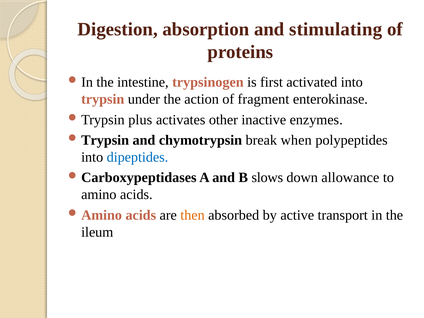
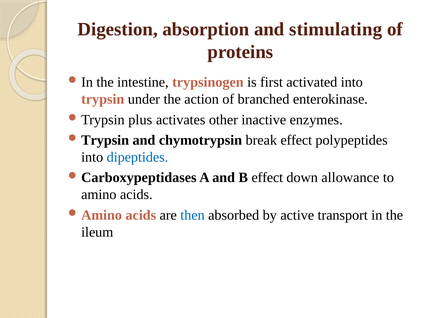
fragment: fragment -> branched
break when: when -> effect
B slows: slows -> effect
then colour: orange -> blue
